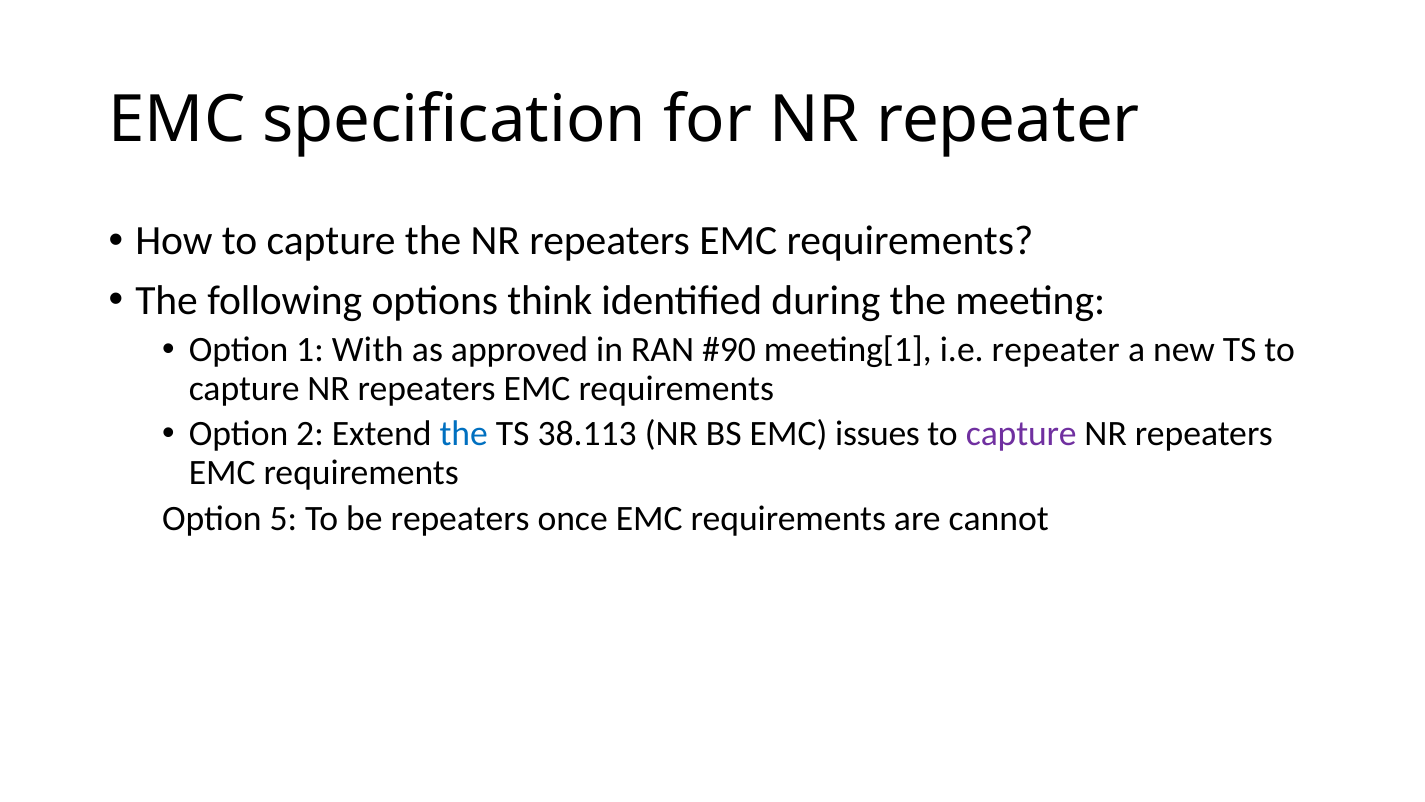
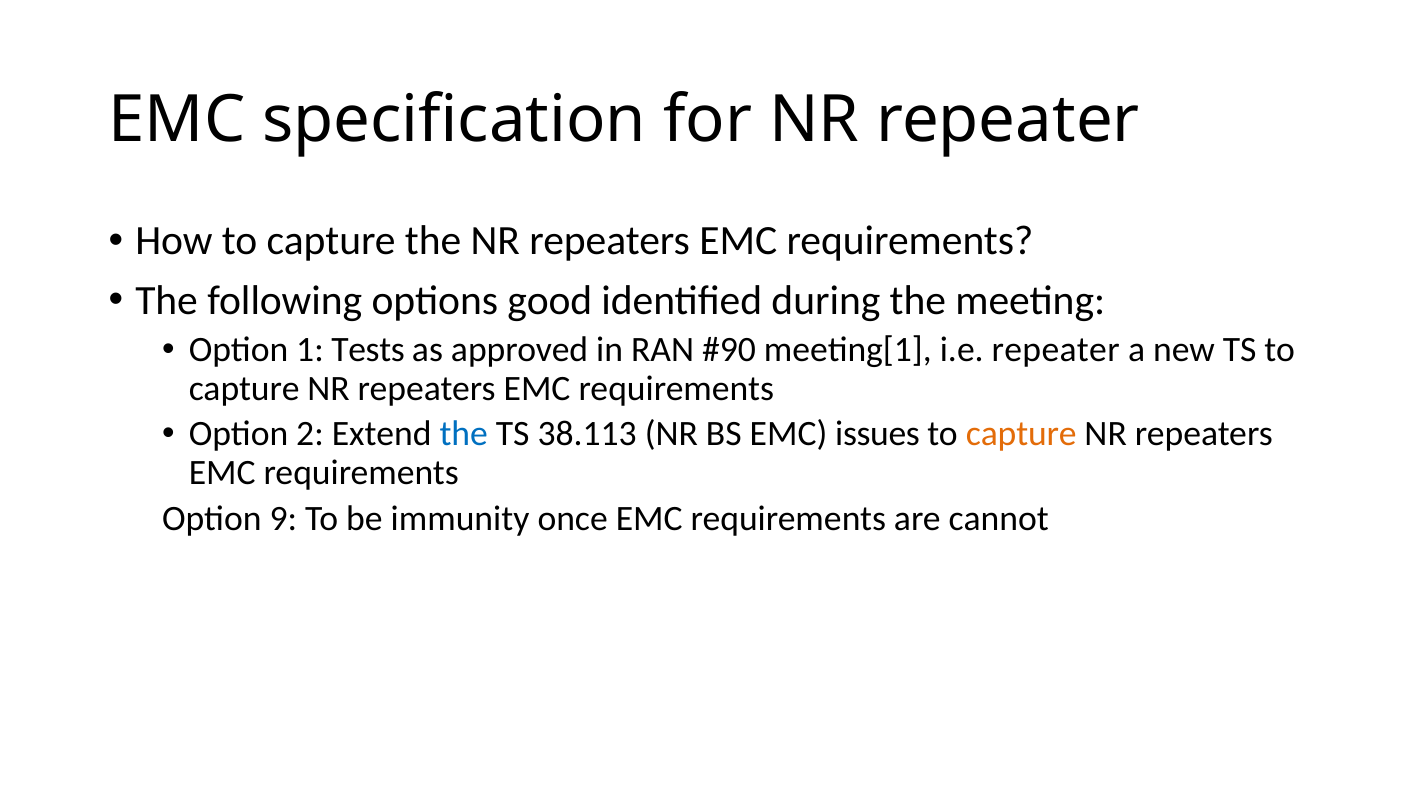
think: think -> good
With: With -> Tests
capture at (1021, 434) colour: purple -> orange
5: 5 -> 9
be repeaters: repeaters -> immunity
